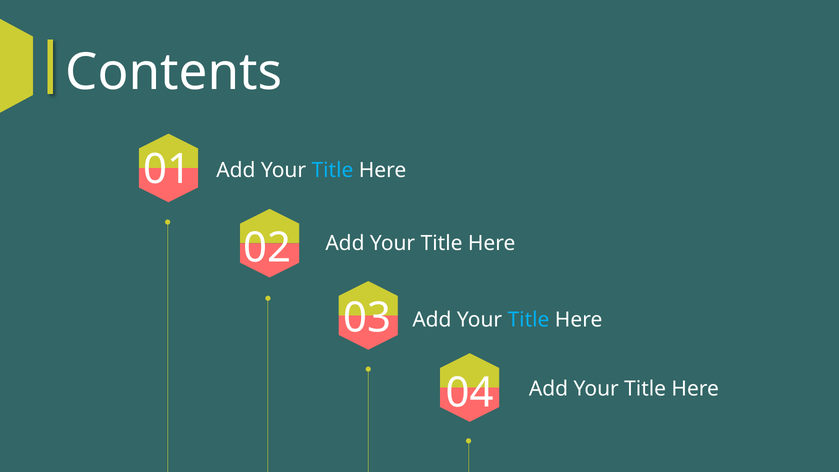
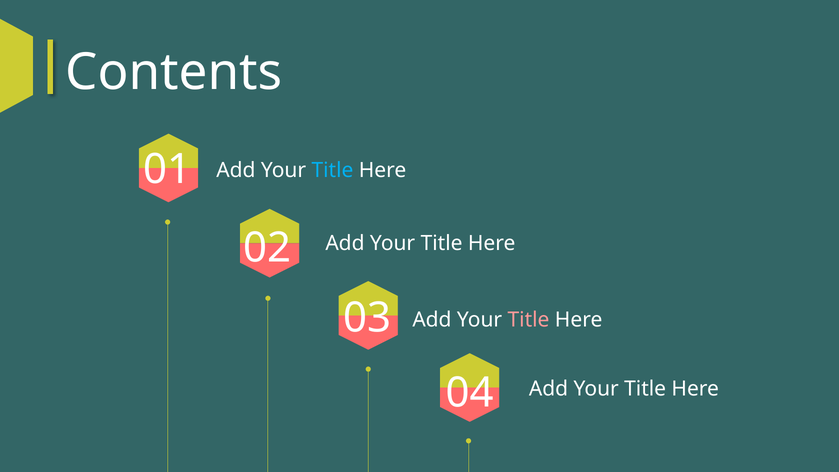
Title at (529, 320) colour: light blue -> pink
